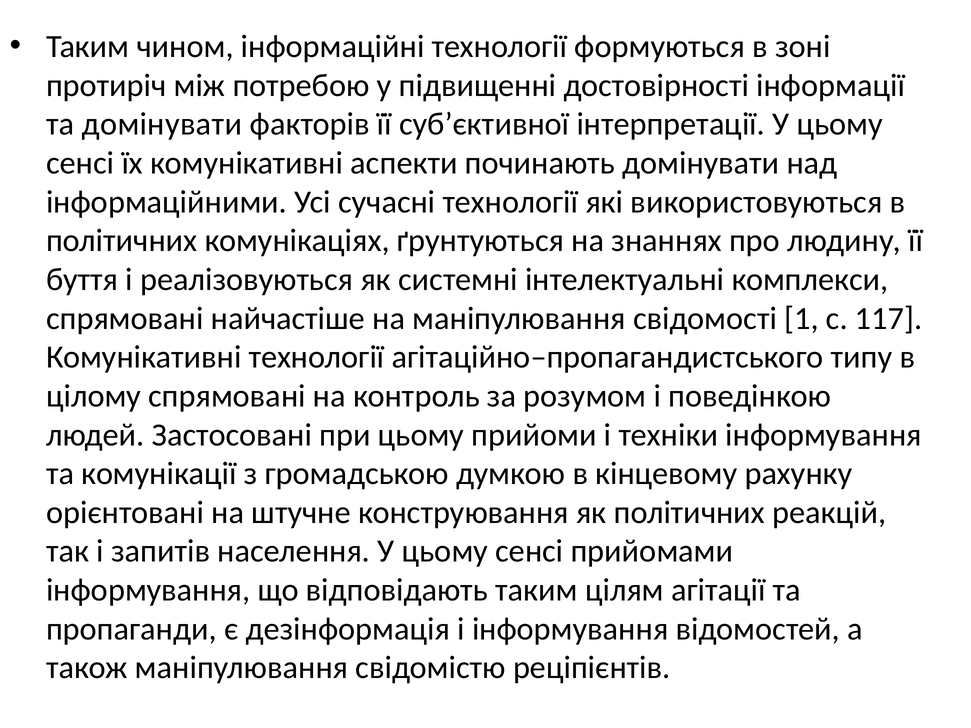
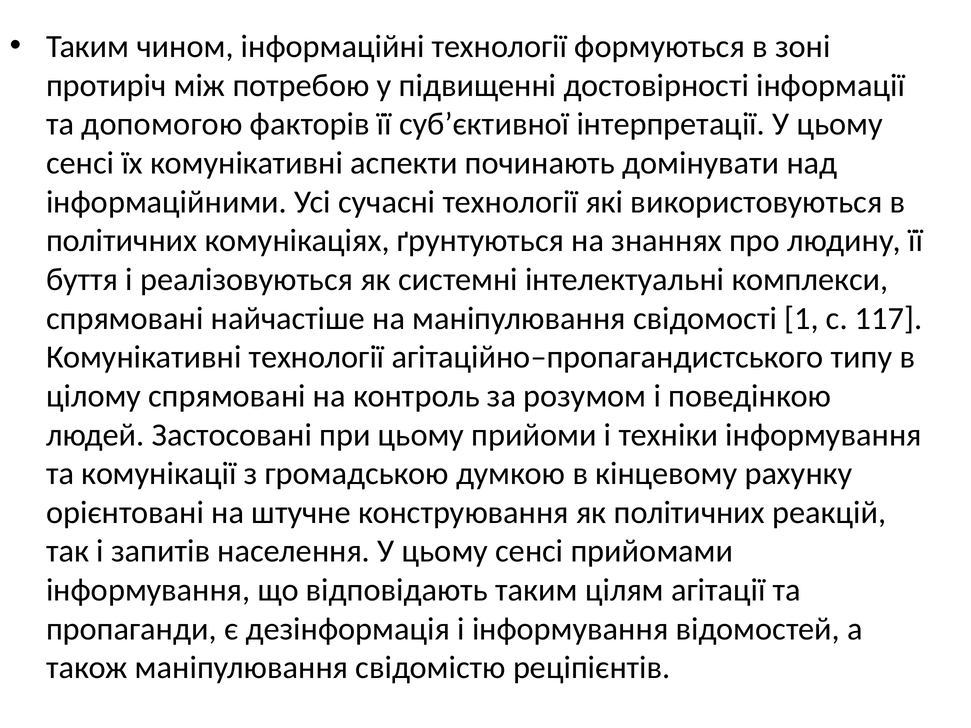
та домінувати: домінувати -> допомогою
